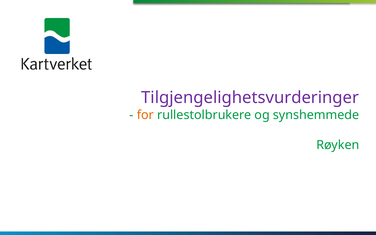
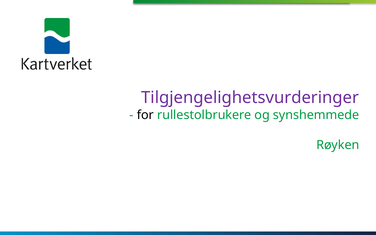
for colour: orange -> black
